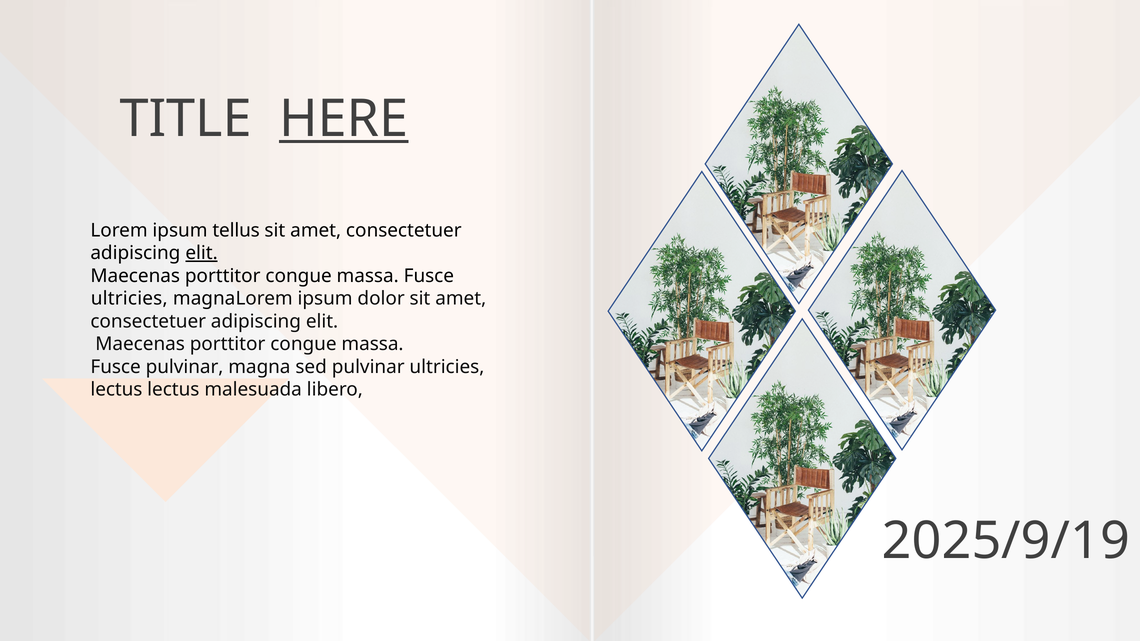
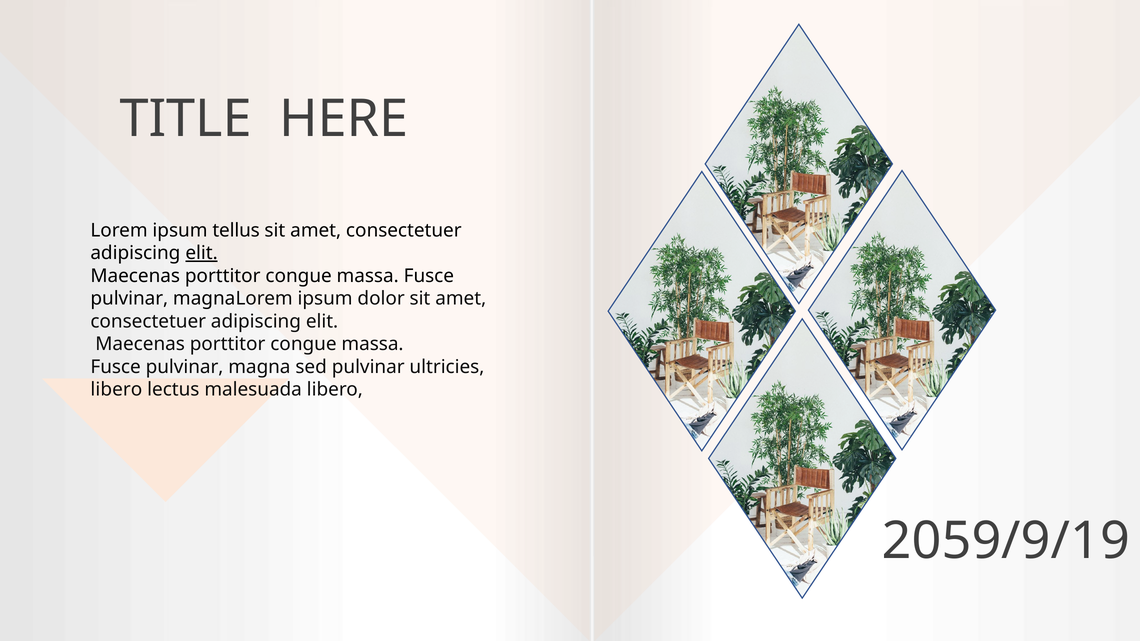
HERE underline: present -> none
ultricies at (129, 299): ultricies -> pulvinar
lectus at (116, 390): lectus -> libero
2025/9/19: 2025/9/19 -> 2059/9/19
